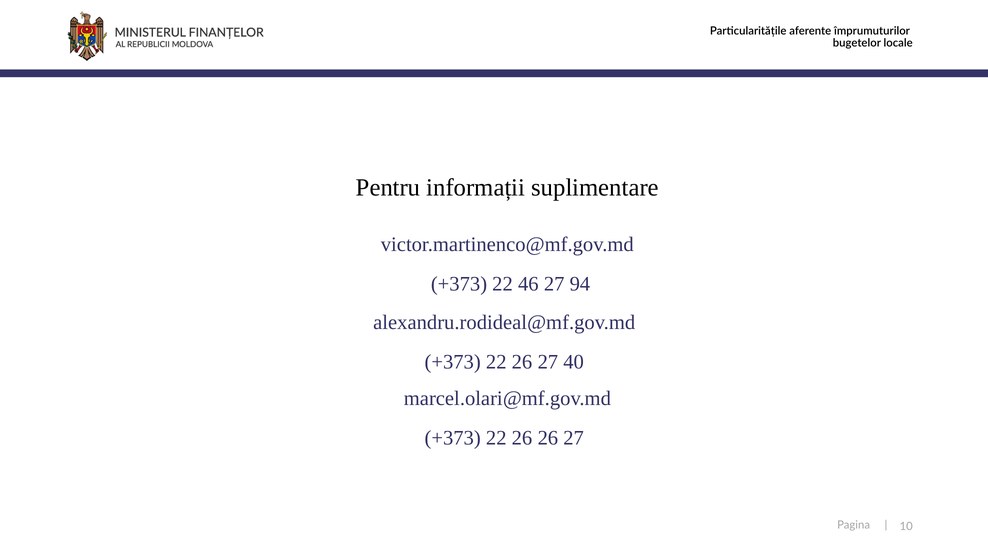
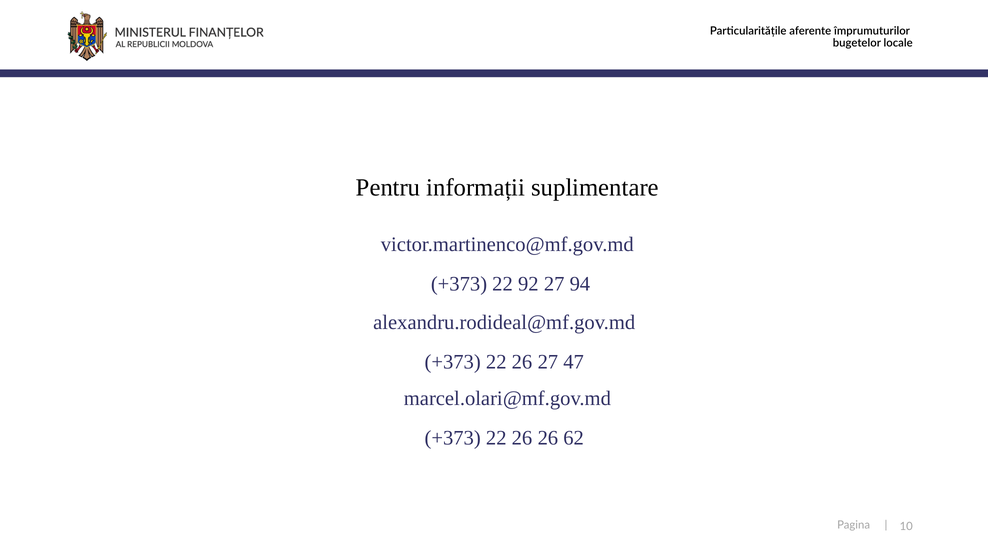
46: 46 -> 92
40: 40 -> 47
26 26 27: 27 -> 62
